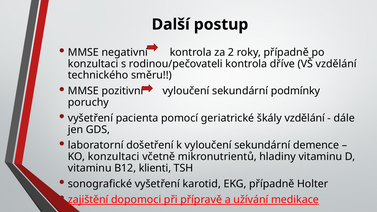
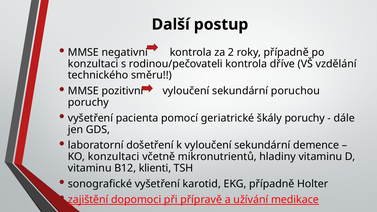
podmínky: podmínky -> poruchou
škály vzdělání: vzdělání -> poruchy
